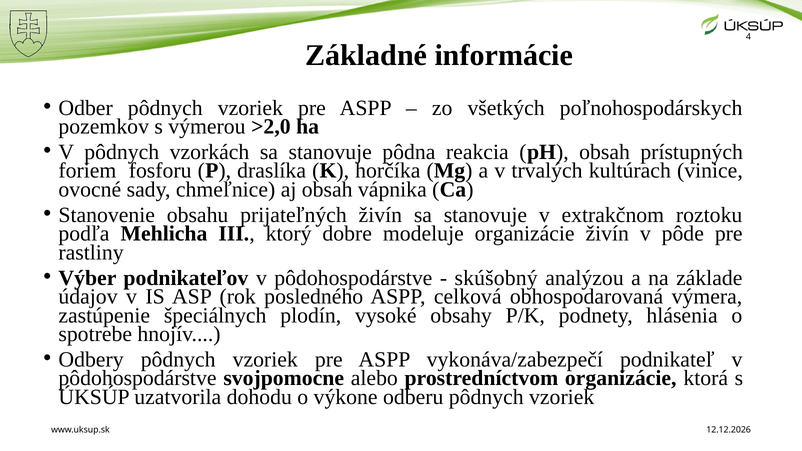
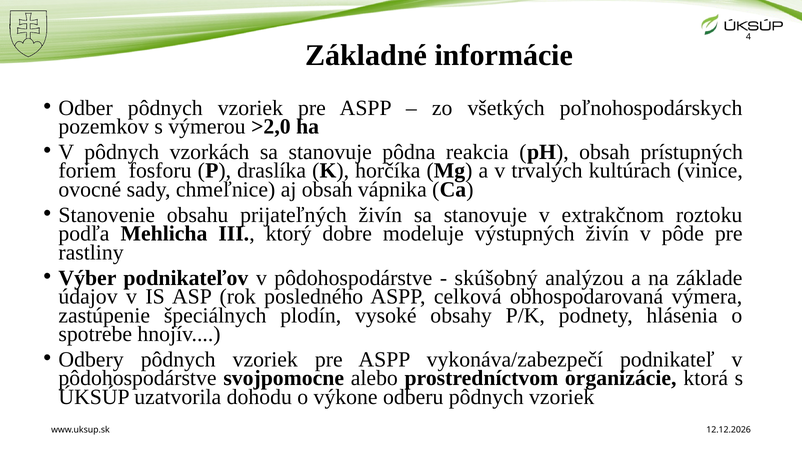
modeluje organizácie: organizácie -> výstupných
